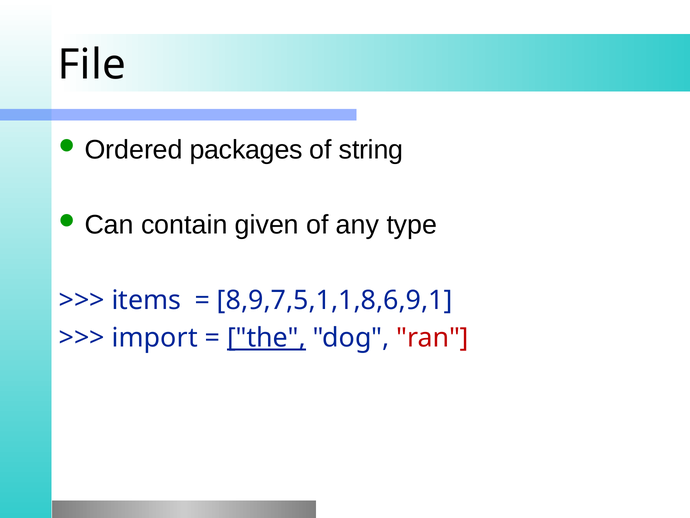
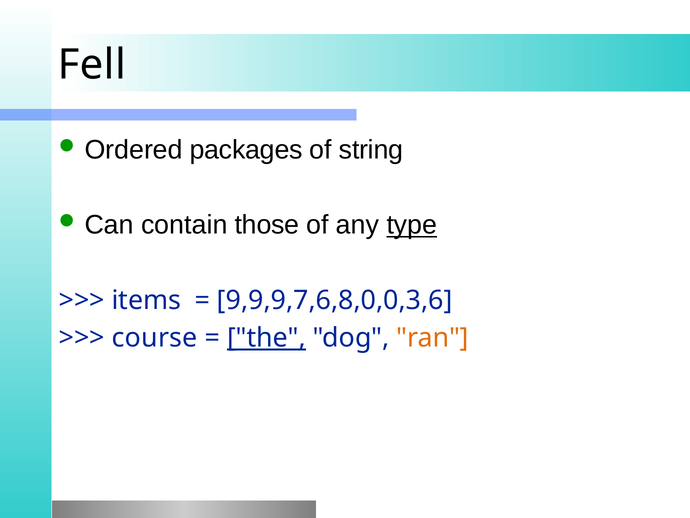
File: File -> Fell
given: given -> those
type underline: none -> present
8,9,7,5,1,1,8,6,9,1: 8,9,7,5,1,1,8,6,9,1 -> 9,9,9,7,6,8,0,0,3,6
import: import -> course
ran colour: red -> orange
